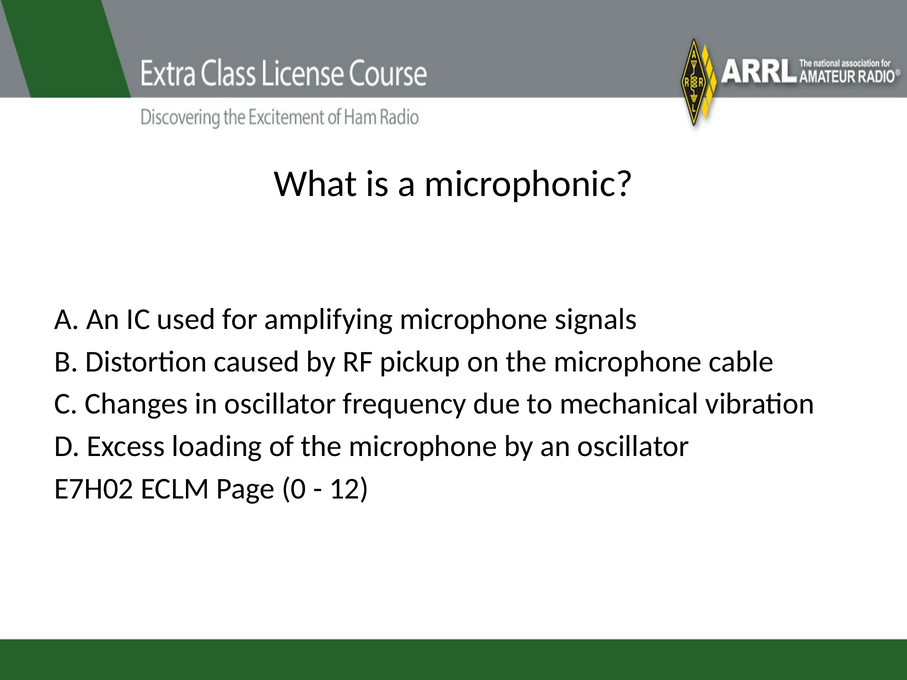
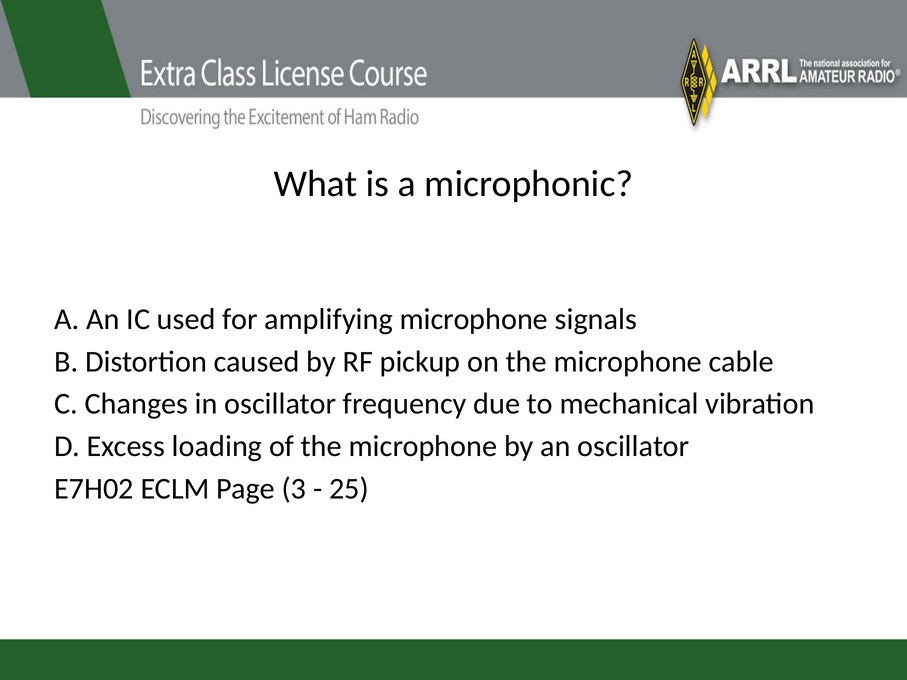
0: 0 -> 3
12: 12 -> 25
